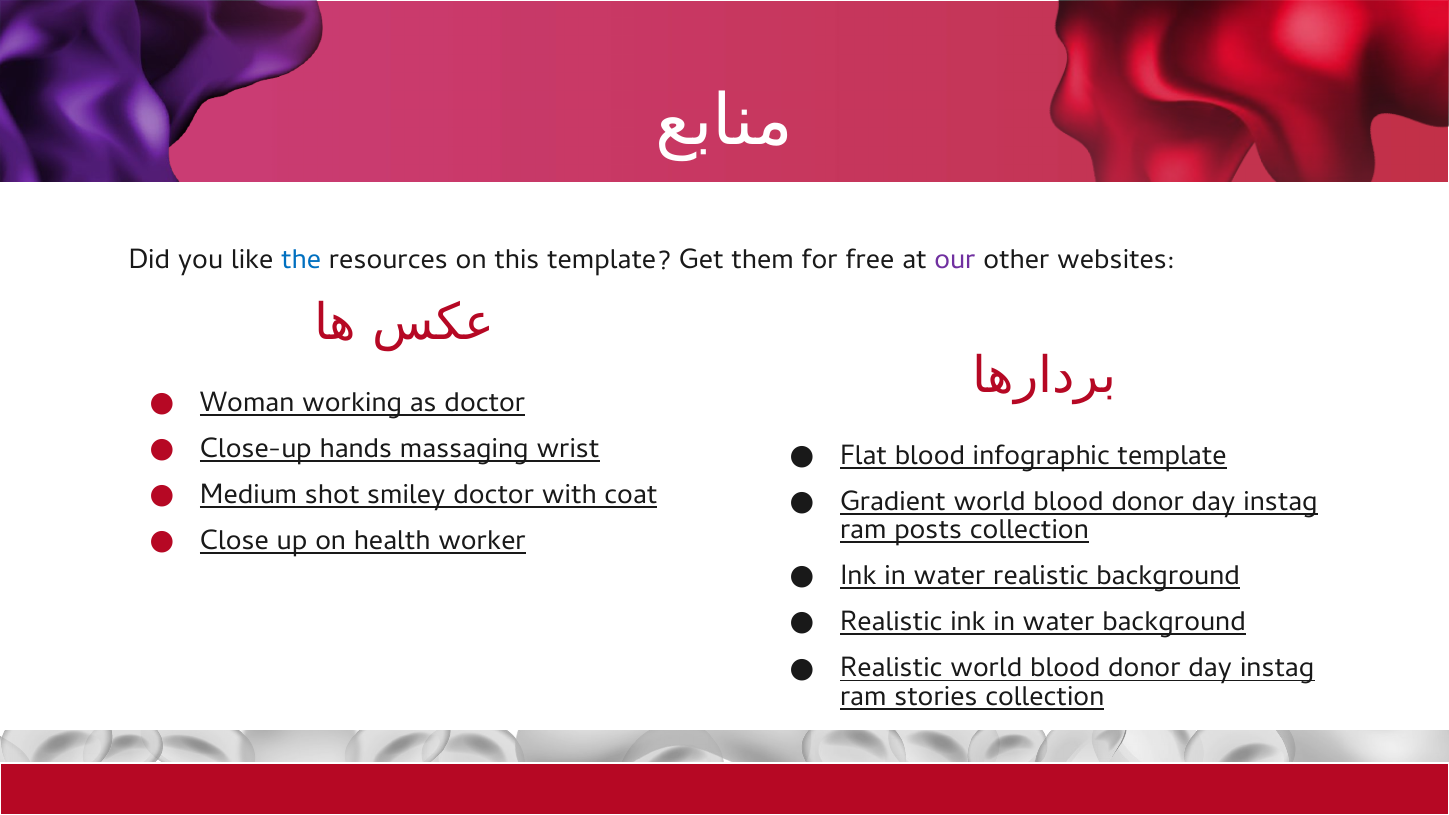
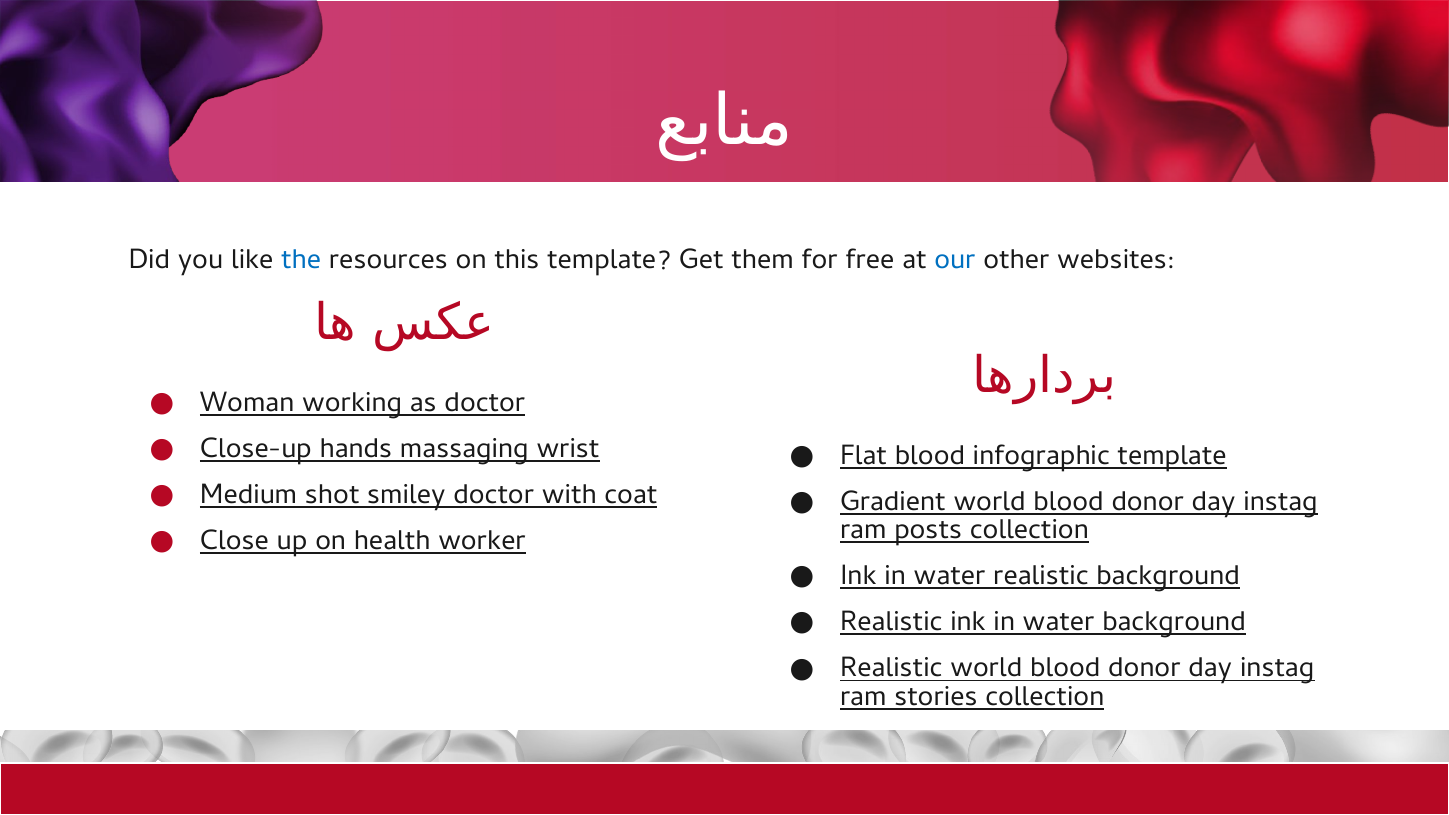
our colour: purple -> blue
